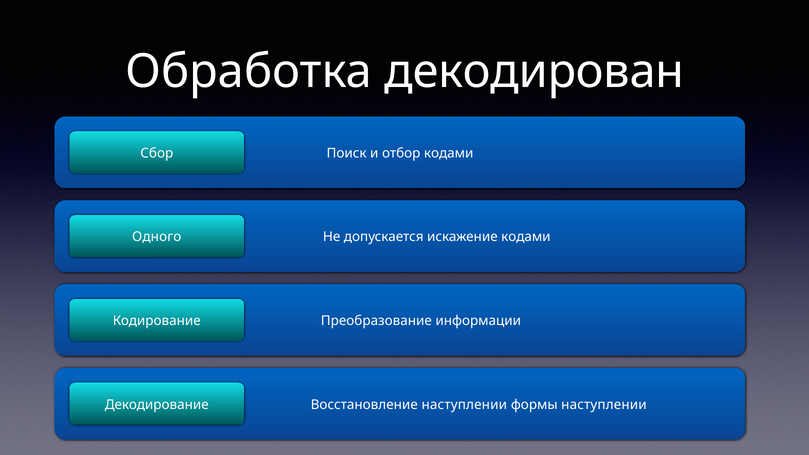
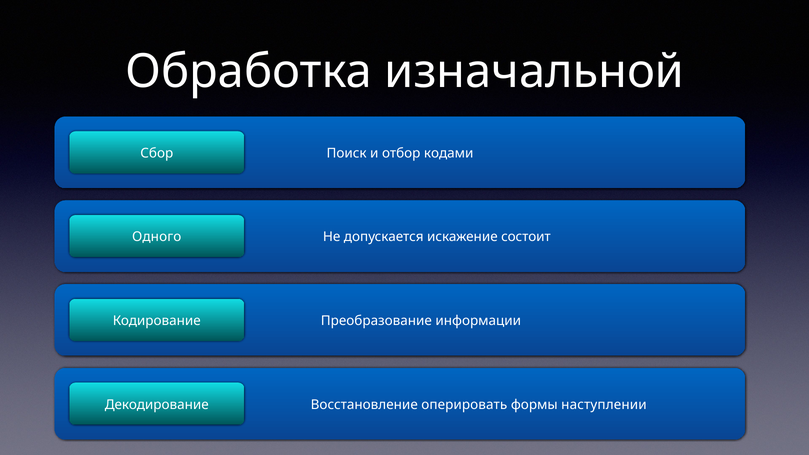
декодирован: декодирован -> изначальной
искажение кодами: кодами -> состоит
Восстановление наступлении: наступлении -> оперировать
